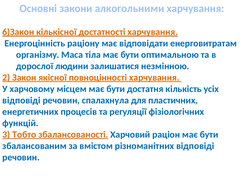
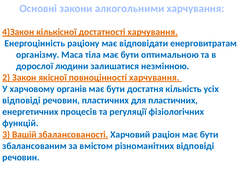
6)Закон: 6)Закон -> 4)Закон
місцем: місцем -> органів
речовин спалахнула: спалахнула -> пластичних
Тобто: Тобто -> Вашій
